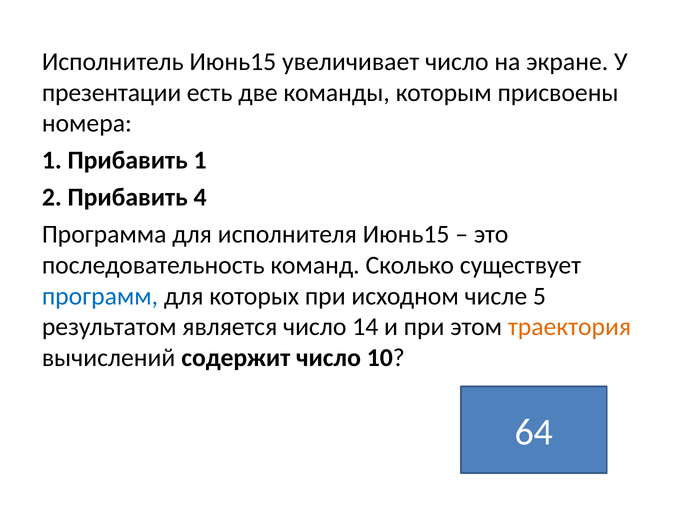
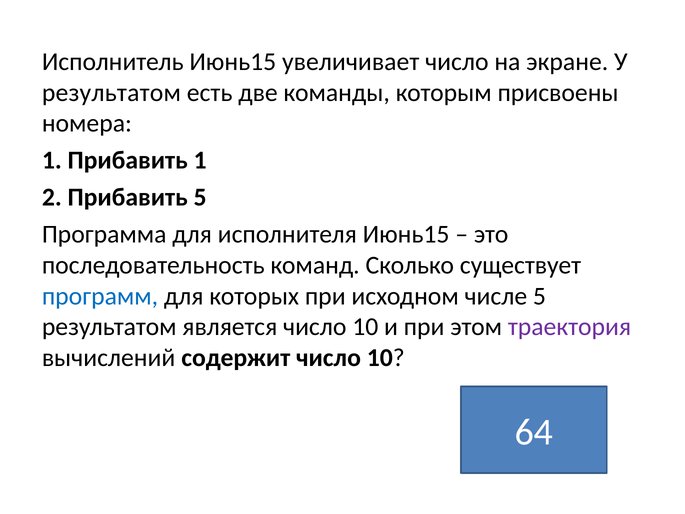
презентации at (112, 93): презентации -> результатом
Прибавить 4: 4 -> 5
является число 14: 14 -> 10
траектория colour: orange -> purple
